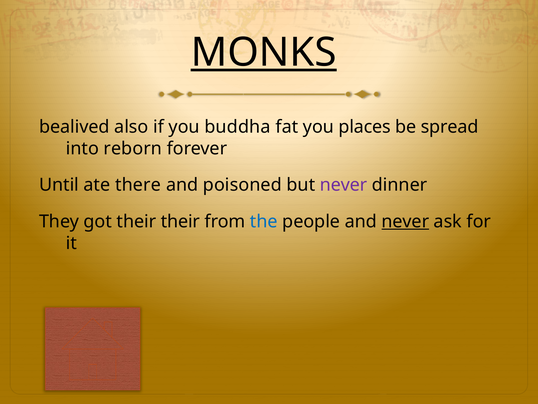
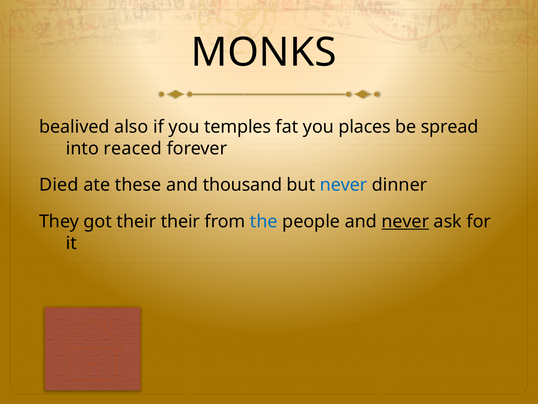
MONKS underline: present -> none
buddha: buddha -> temples
reborn: reborn -> reaced
Until: Until -> Died
there: there -> these
poisoned: poisoned -> thousand
never at (344, 185) colour: purple -> blue
